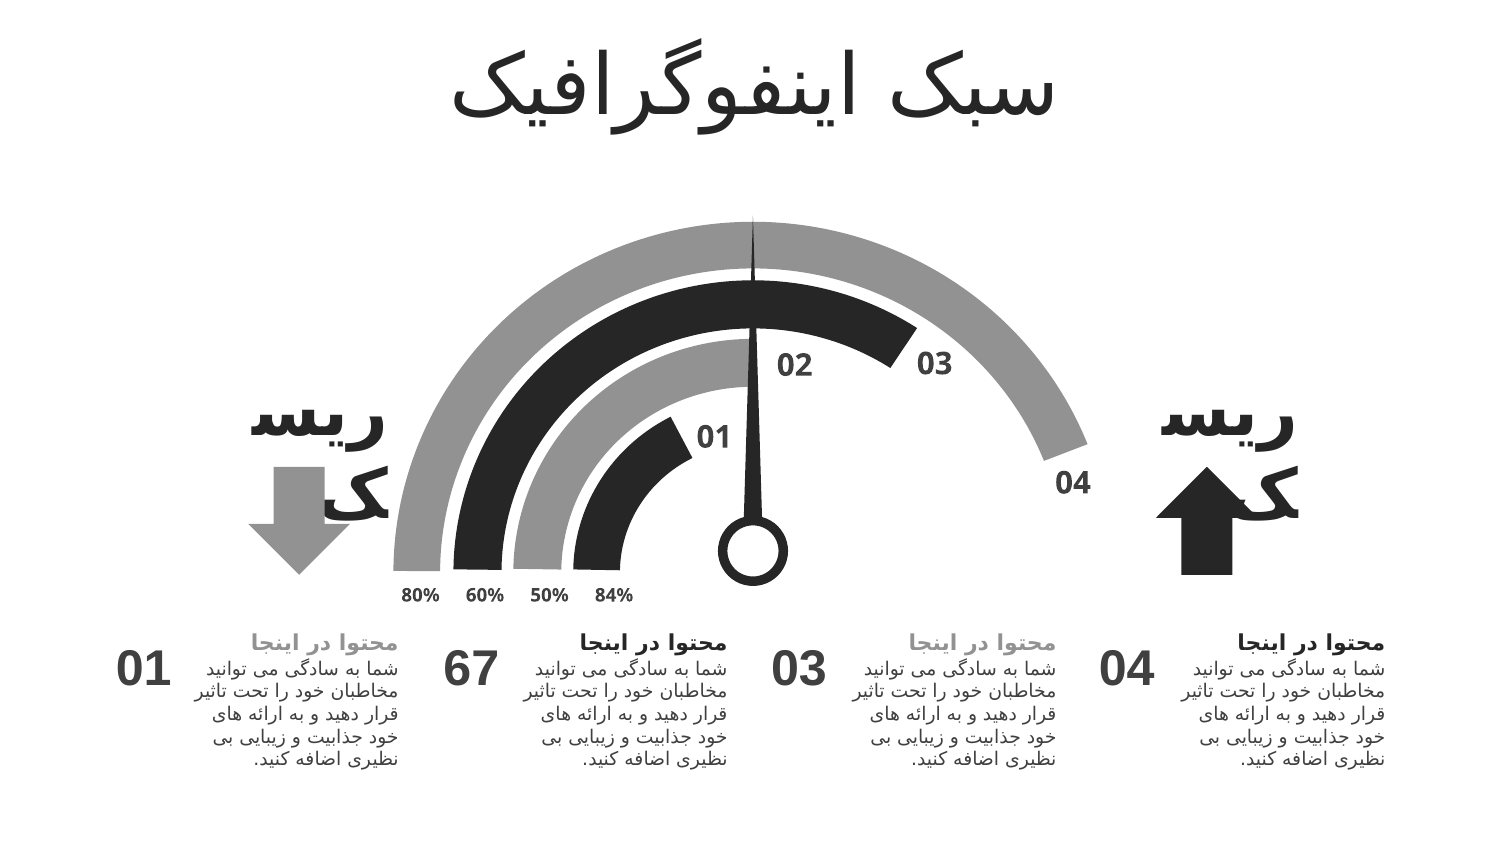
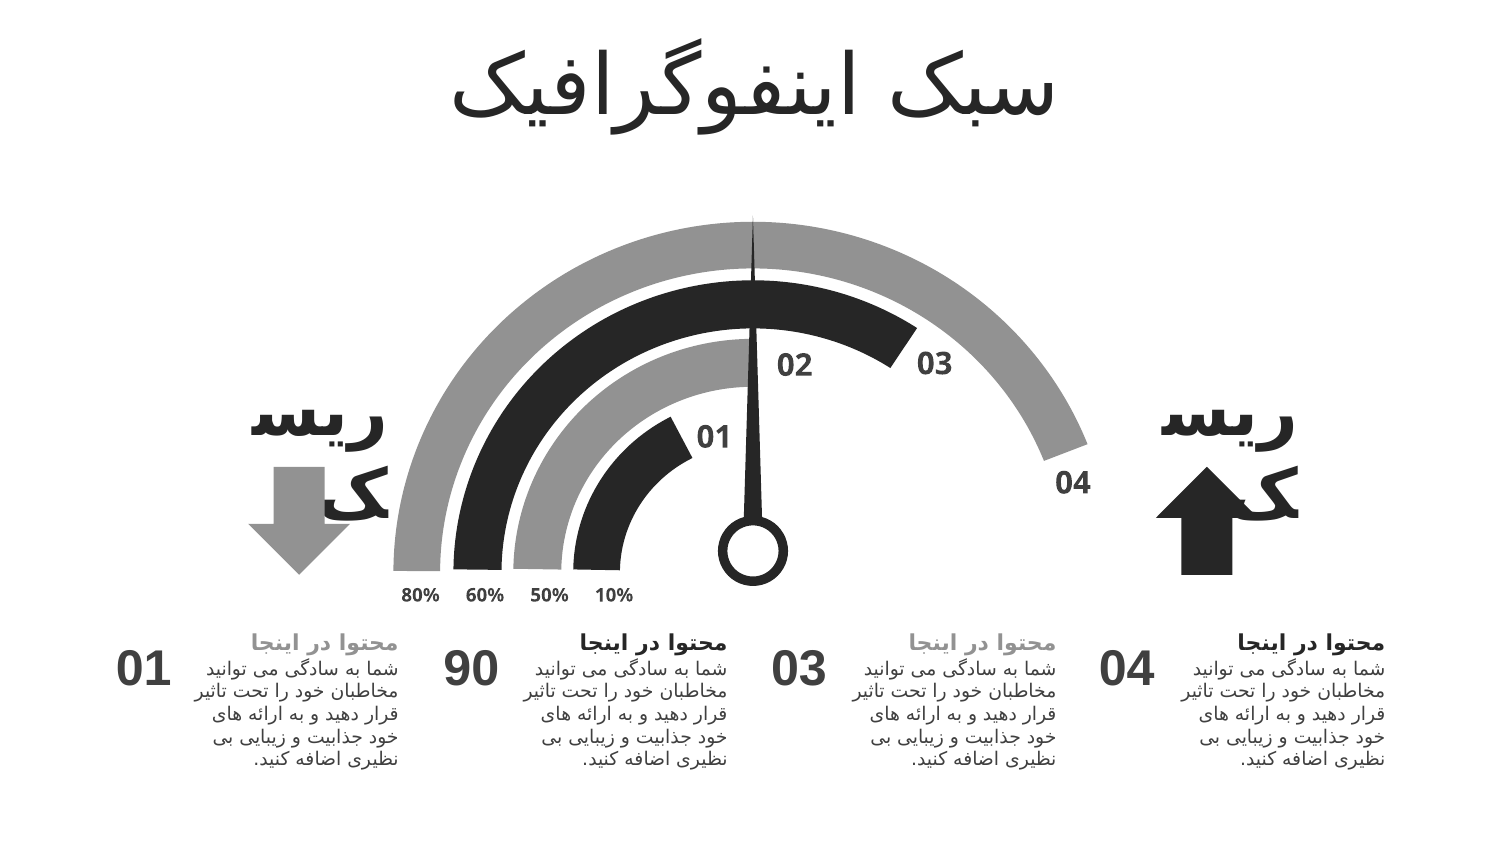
84%: 84% -> 10%
67: 67 -> 90
